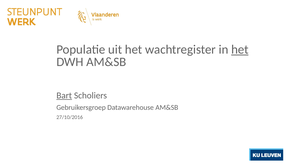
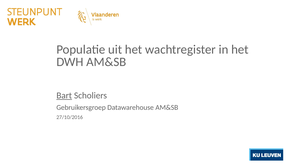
het at (240, 50) underline: present -> none
